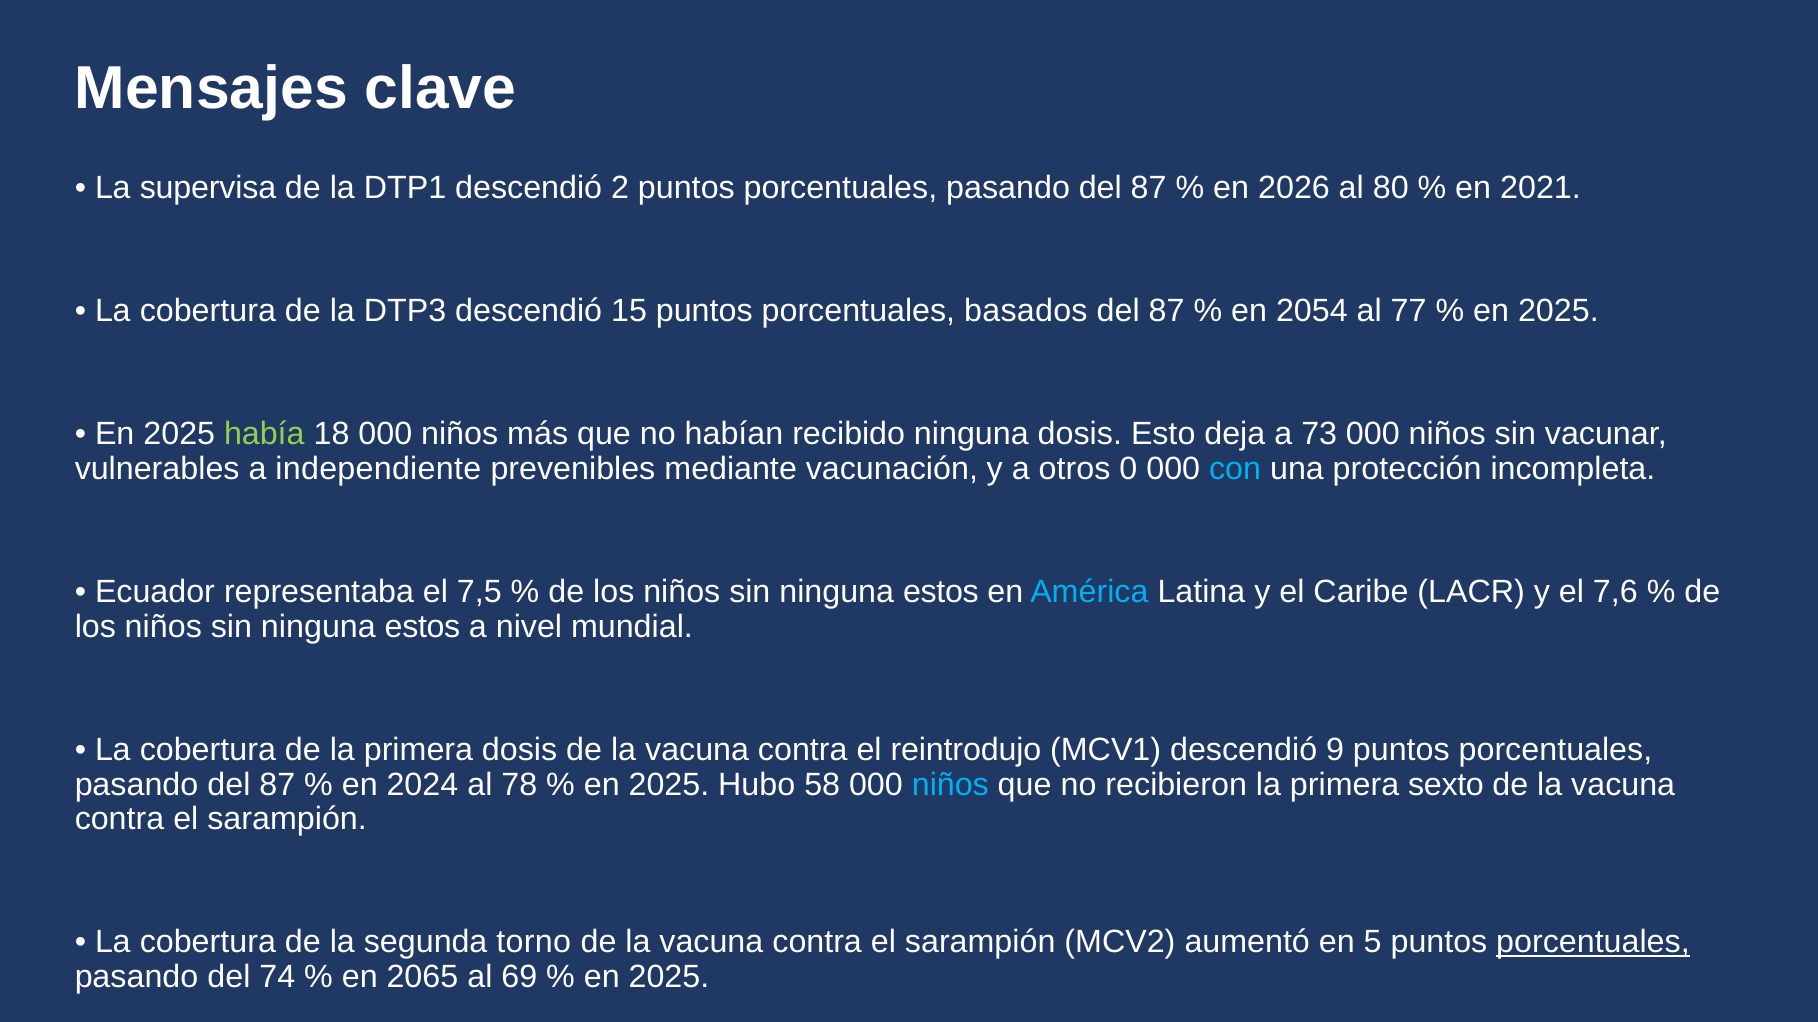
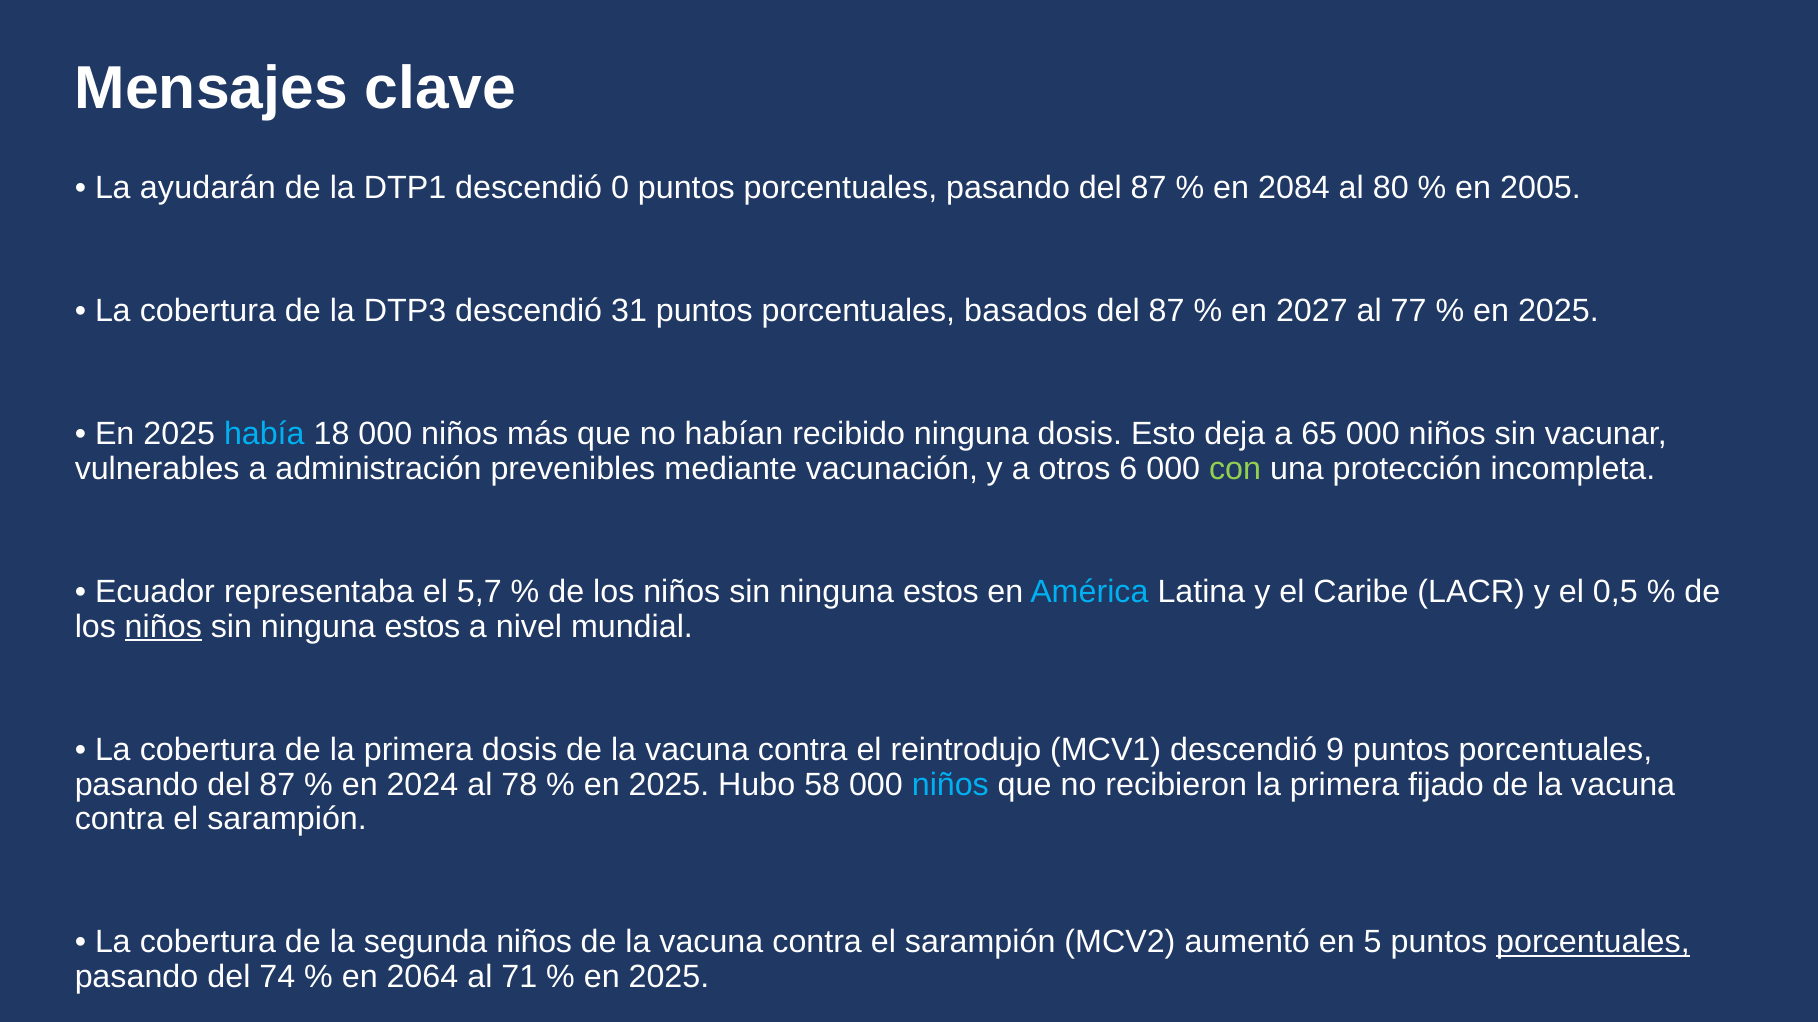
supervisa: supervisa -> ayudarán
2: 2 -> 0
2026: 2026 -> 2084
2021: 2021 -> 2005
15: 15 -> 31
2054: 2054 -> 2027
había colour: light green -> light blue
73: 73 -> 65
independiente: independiente -> administración
0: 0 -> 6
con colour: light blue -> light green
7,5: 7,5 -> 5,7
7,6: 7,6 -> 0,5
niños at (163, 627) underline: none -> present
sexto: sexto -> fijado
segunda torno: torno -> niños
2065: 2065 -> 2064
69: 69 -> 71
